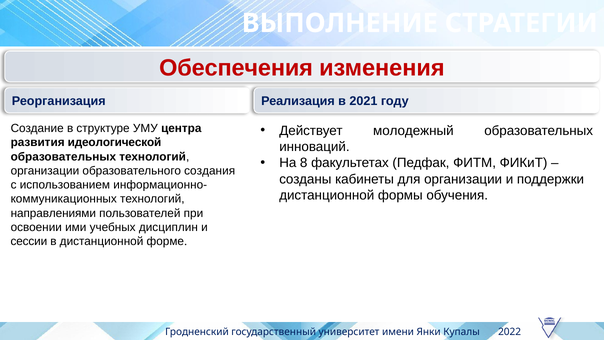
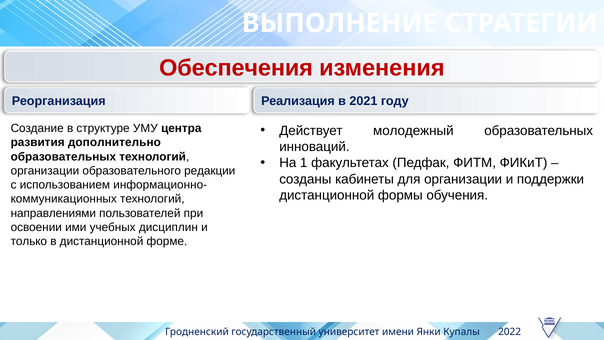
идеологической: идеологической -> дополнительно
8: 8 -> 1
создания: создания -> редакции
сессии: сессии -> только
